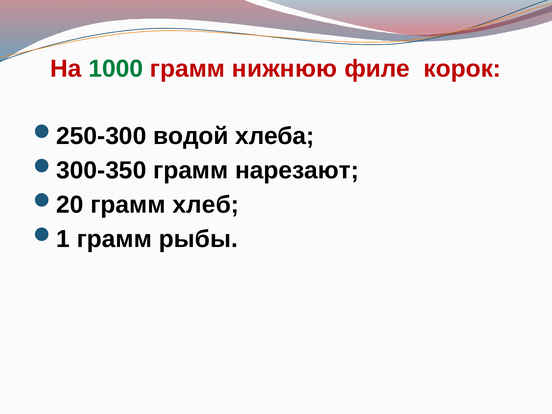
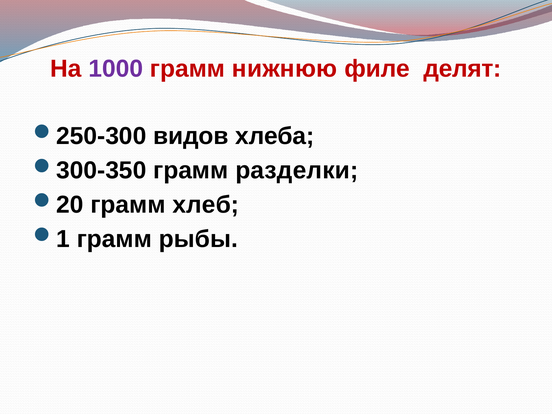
1000 colour: green -> purple
корок: корок -> делят
водой: водой -> видов
нарезают: нарезают -> разделки
